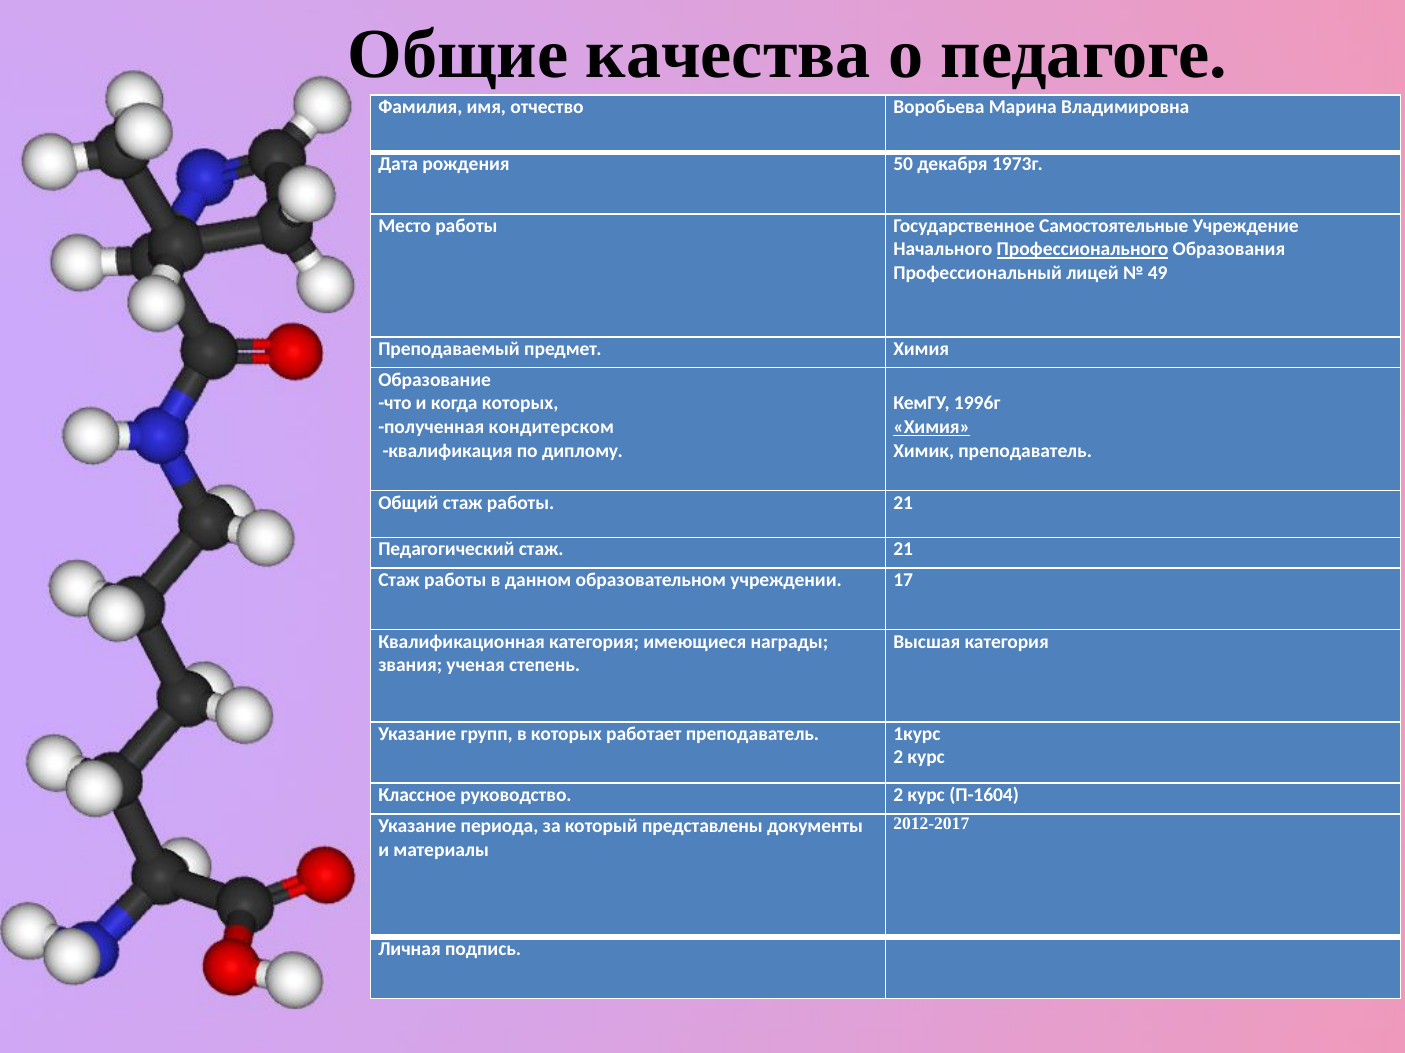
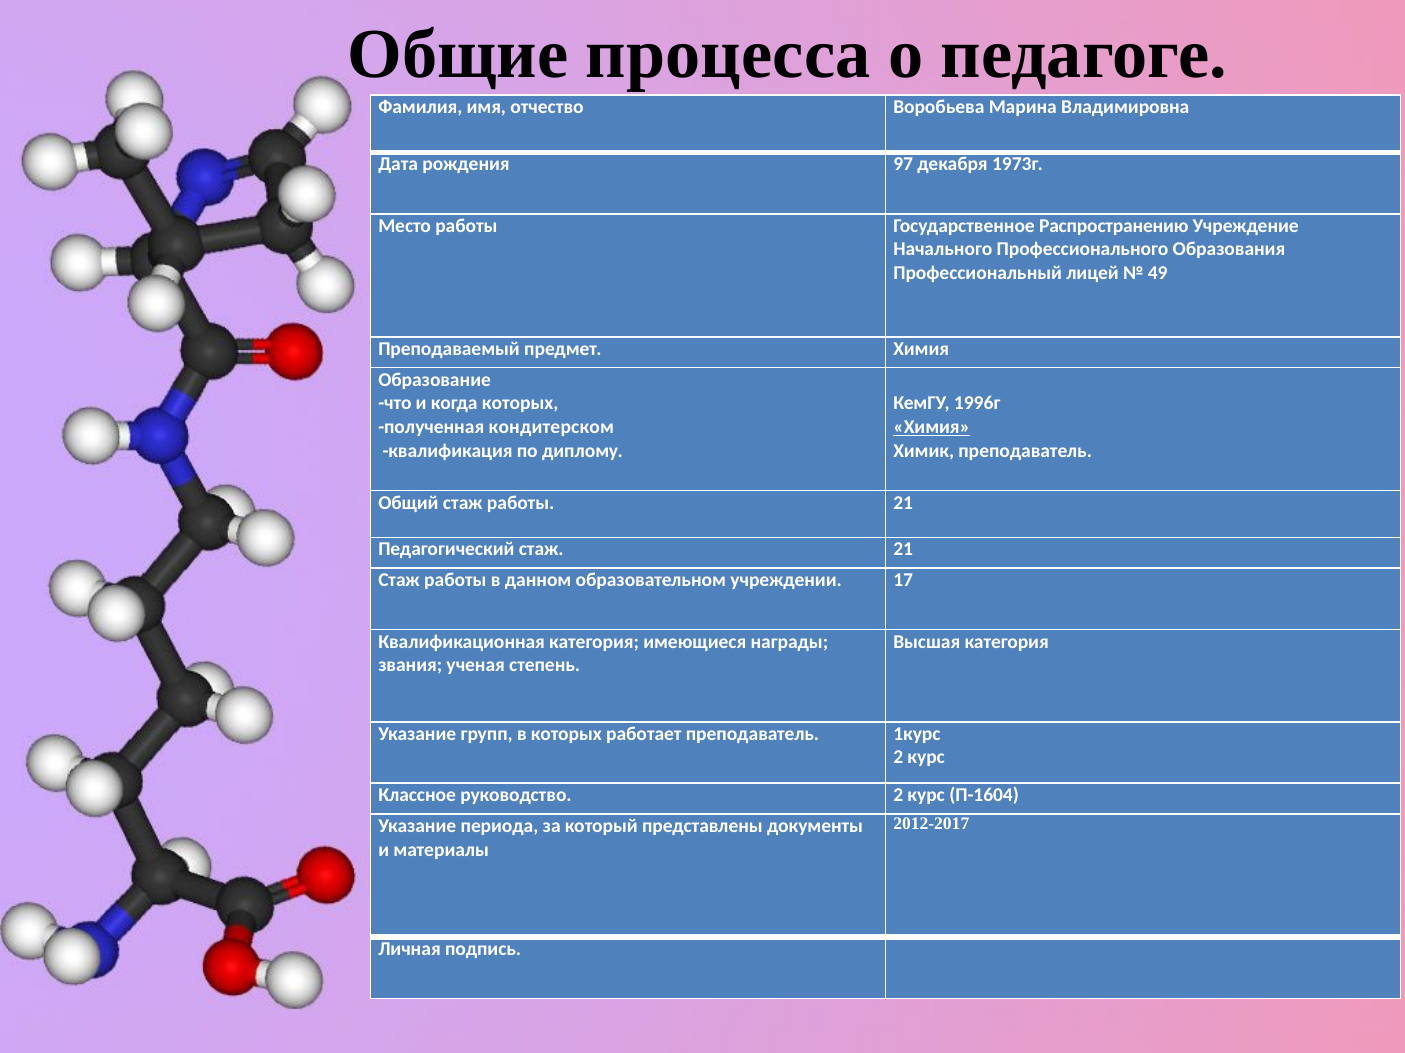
качества: качества -> процесса
50: 50 -> 97
Самостоятельные: Самостоятельные -> Распространению
Профессионального underline: present -> none
